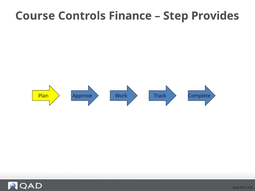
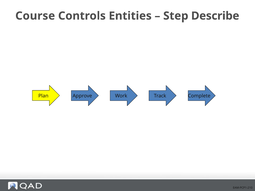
Finance: Finance -> Entities
Provides: Provides -> Describe
